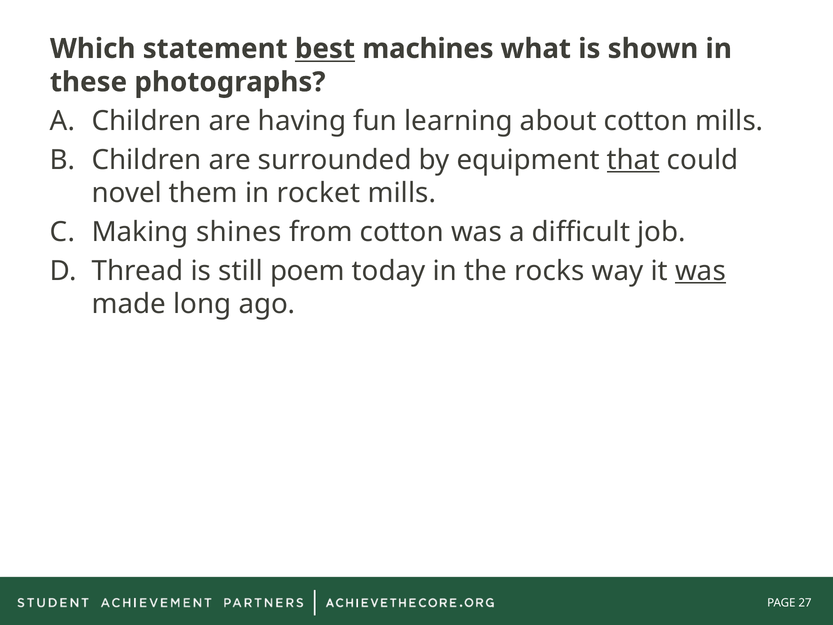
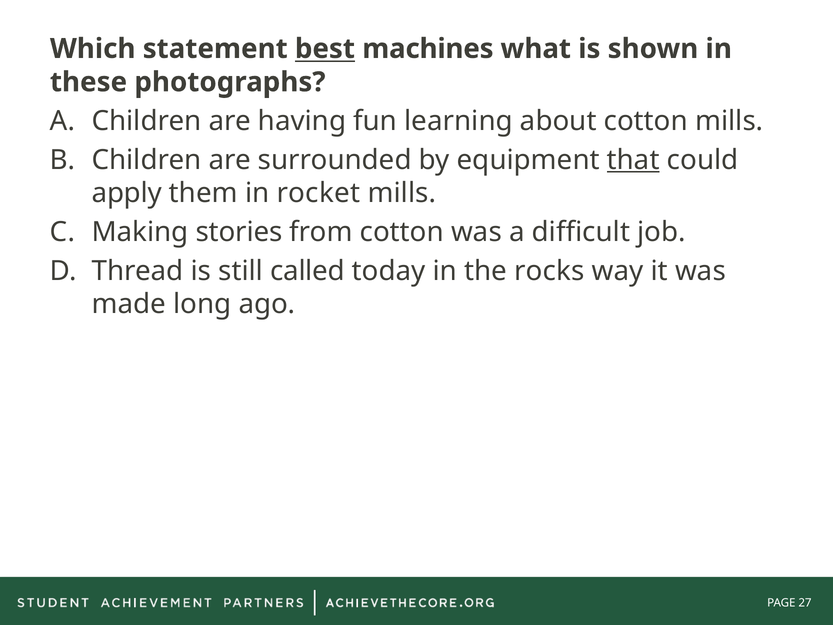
novel: novel -> apply
shines: shines -> stories
poem: poem -> called
was at (700, 271) underline: present -> none
